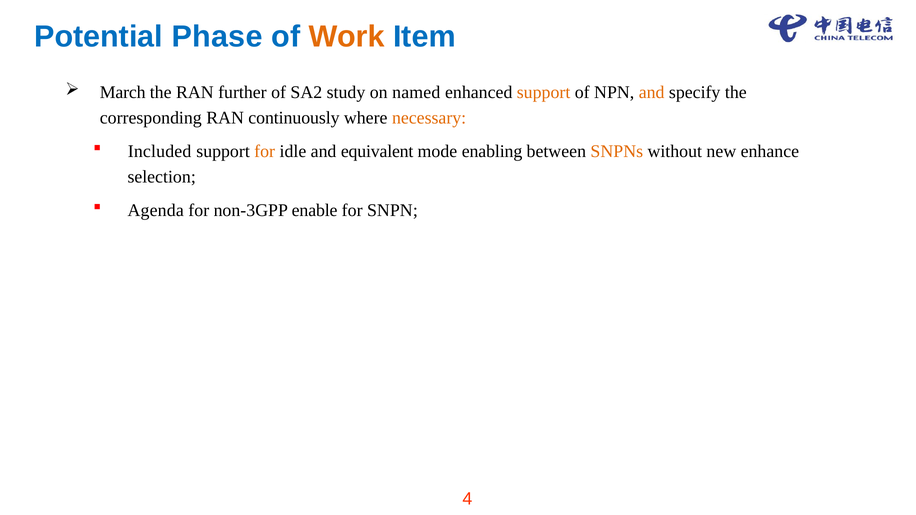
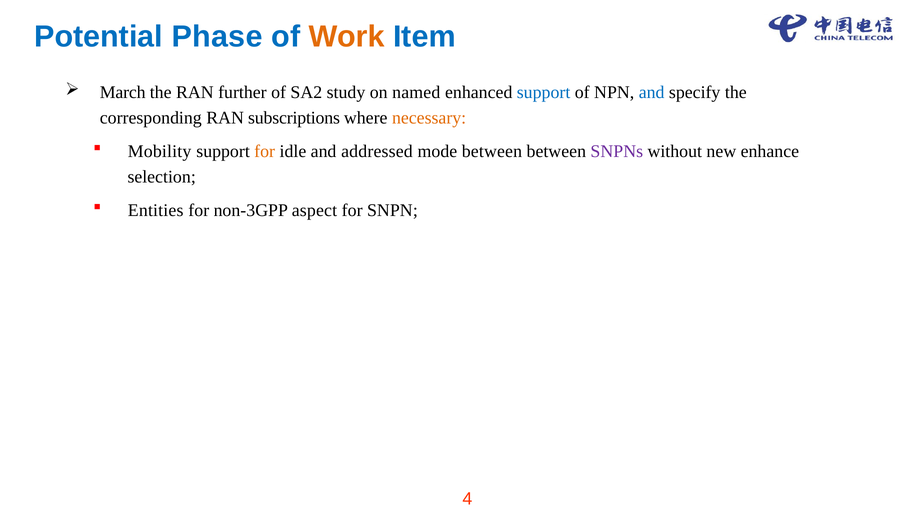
support at (544, 93) colour: orange -> blue
and at (652, 93) colour: orange -> blue
continuously: continuously -> subscriptions
Included: Included -> Mobility
equivalent: equivalent -> addressed
mode enabling: enabling -> between
SNPNs colour: orange -> purple
Agenda: Agenda -> Entities
enable: enable -> aspect
